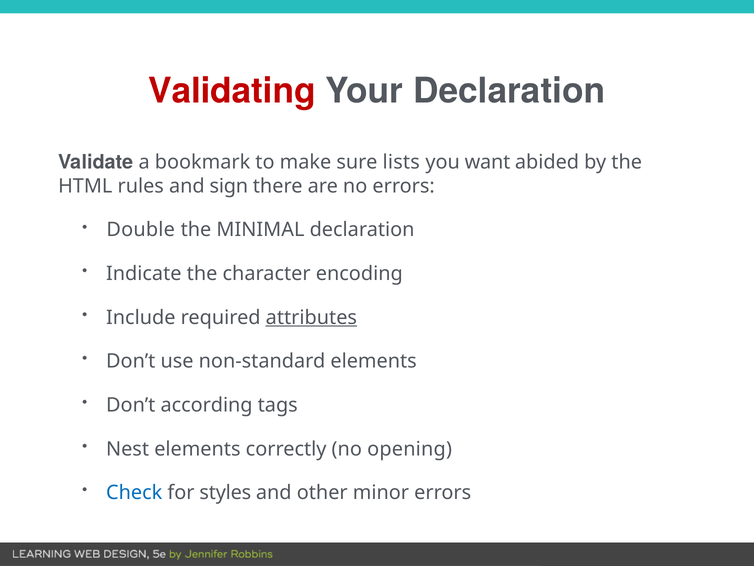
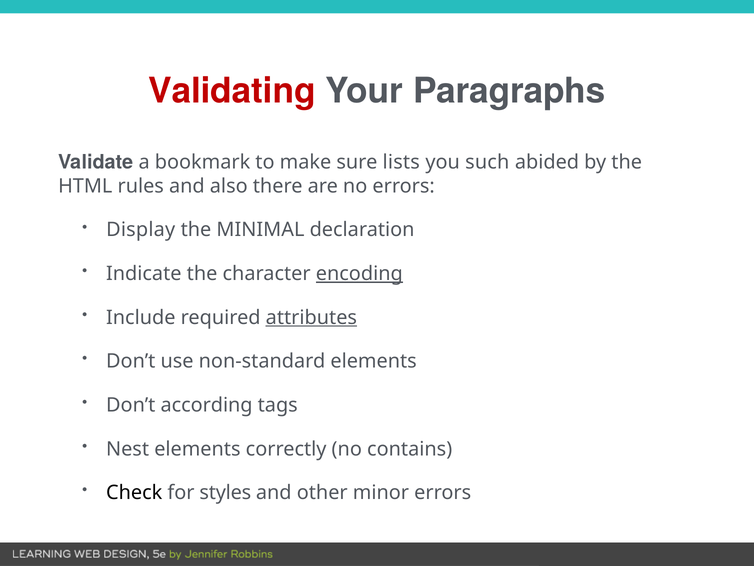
Your Declaration: Declaration -> Paragraphs
want: want -> such
sign: sign -> also
Double: Double -> Display
encoding underline: none -> present
opening: opening -> contains
Check colour: blue -> black
